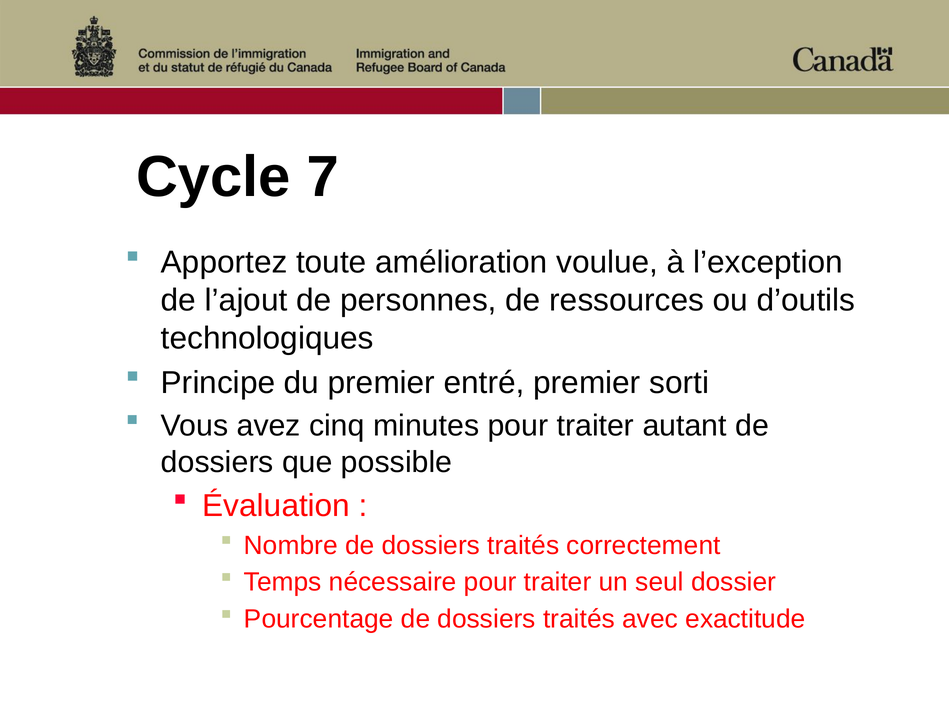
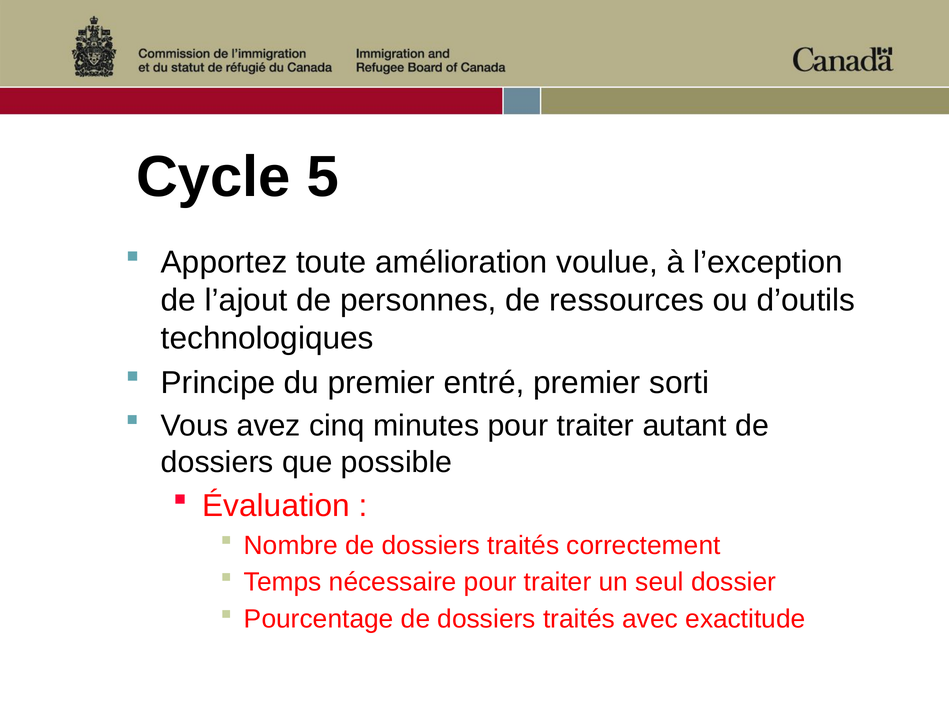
7: 7 -> 5
